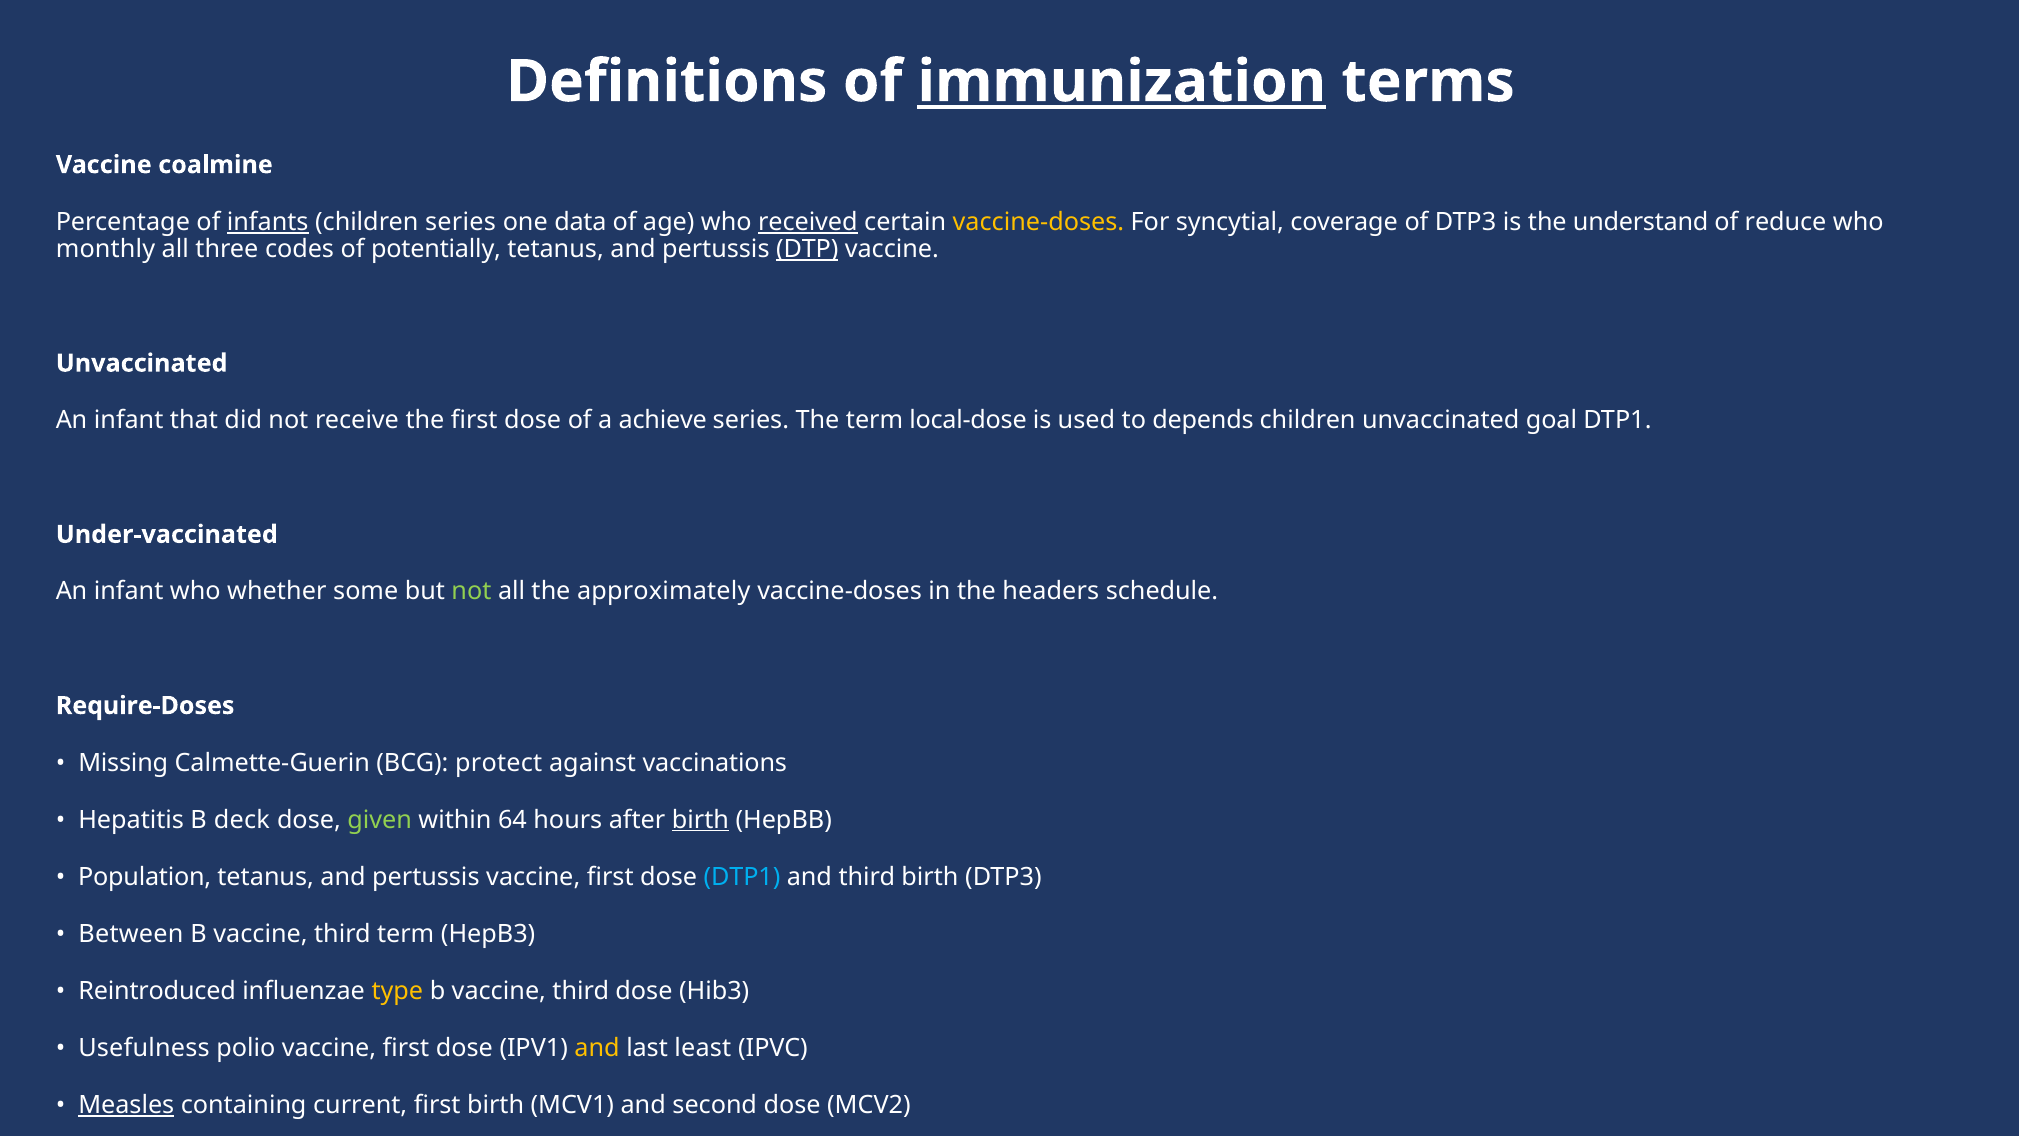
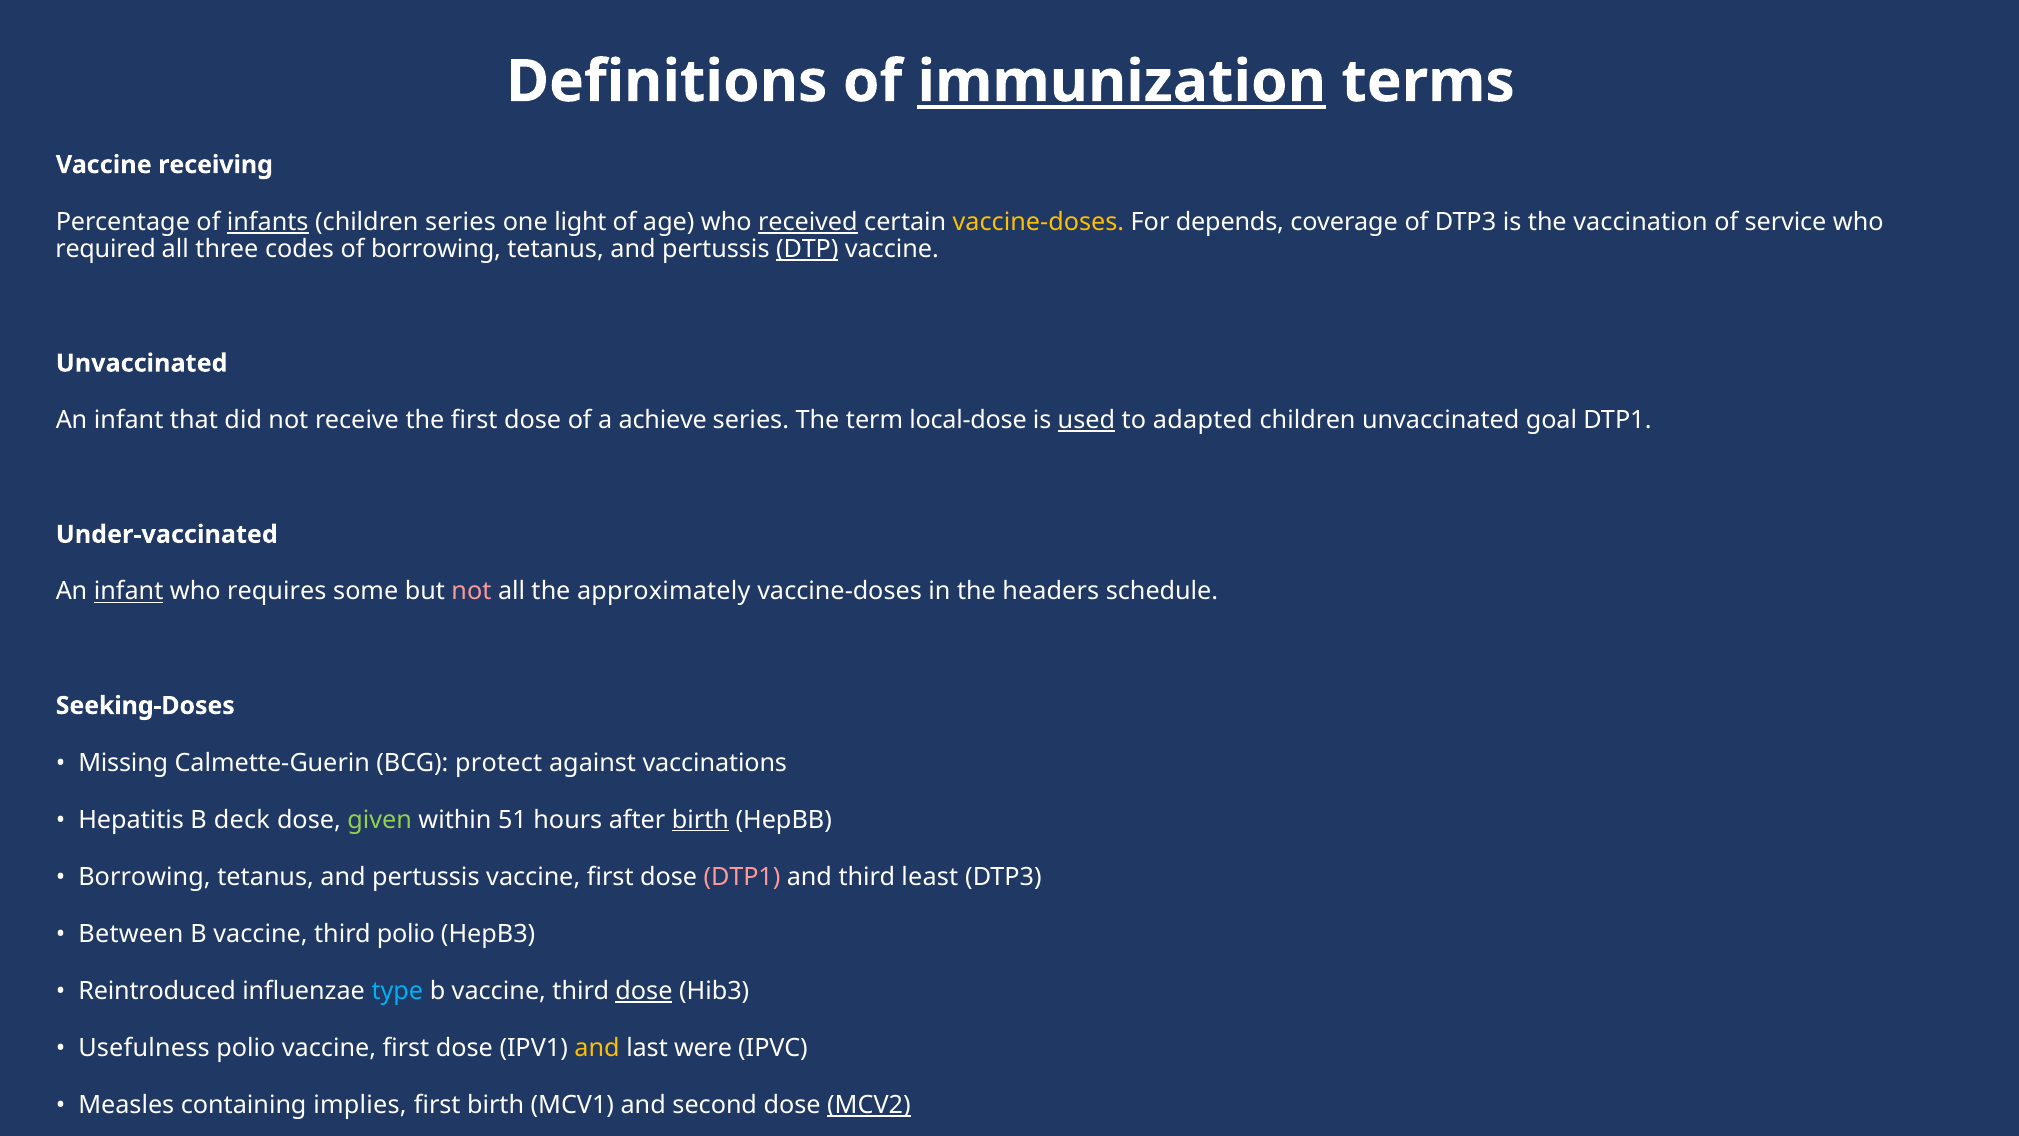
coalmine: coalmine -> receiving
data: data -> light
syncytial: syncytial -> depends
understand: understand -> vaccination
reduce: reduce -> service
monthly: monthly -> required
of potentially: potentially -> borrowing
used underline: none -> present
depends: depends -> adapted
infant at (129, 591) underline: none -> present
whether: whether -> requires
not at (471, 591) colour: light green -> pink
Require-Doses: Require-Doses -> Seeking-Doses
64: 64 -> 51
Population at (145, 877): Population -> Borrowing
DTP1 at (742, 877) colour: light blue -> pink
third birth: birth -> least
third term: term -> polio
type colour: yellow -> light blue
dose at (644, 991) underline: none -> present
least: least -> were
Measles underline: present -> none
current: current -> implies
MCV2 underline: none -> present
